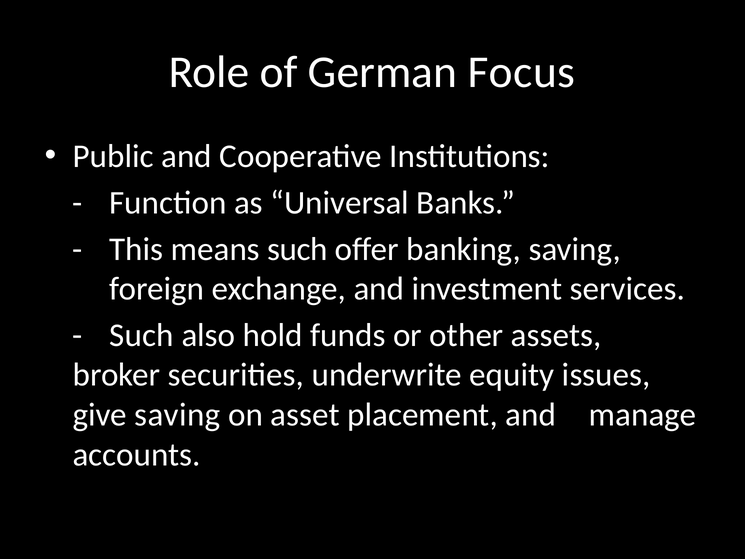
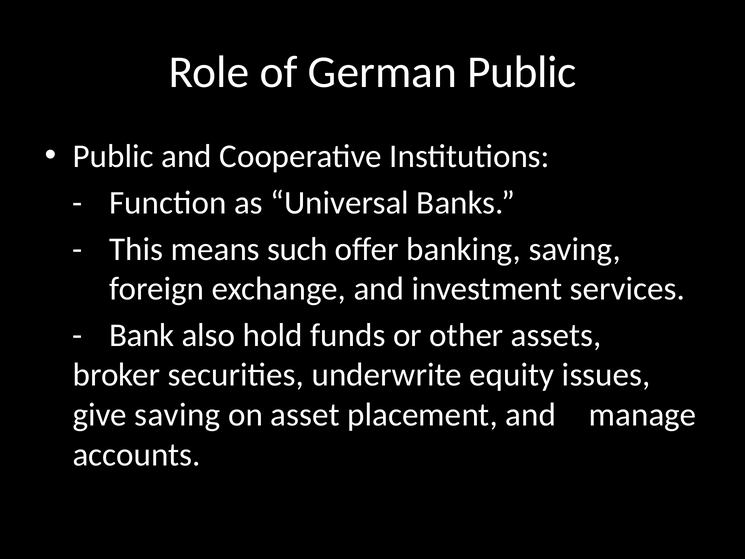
German Focus: Focus -> Public
Such at (142, 335): Such -> Bank
